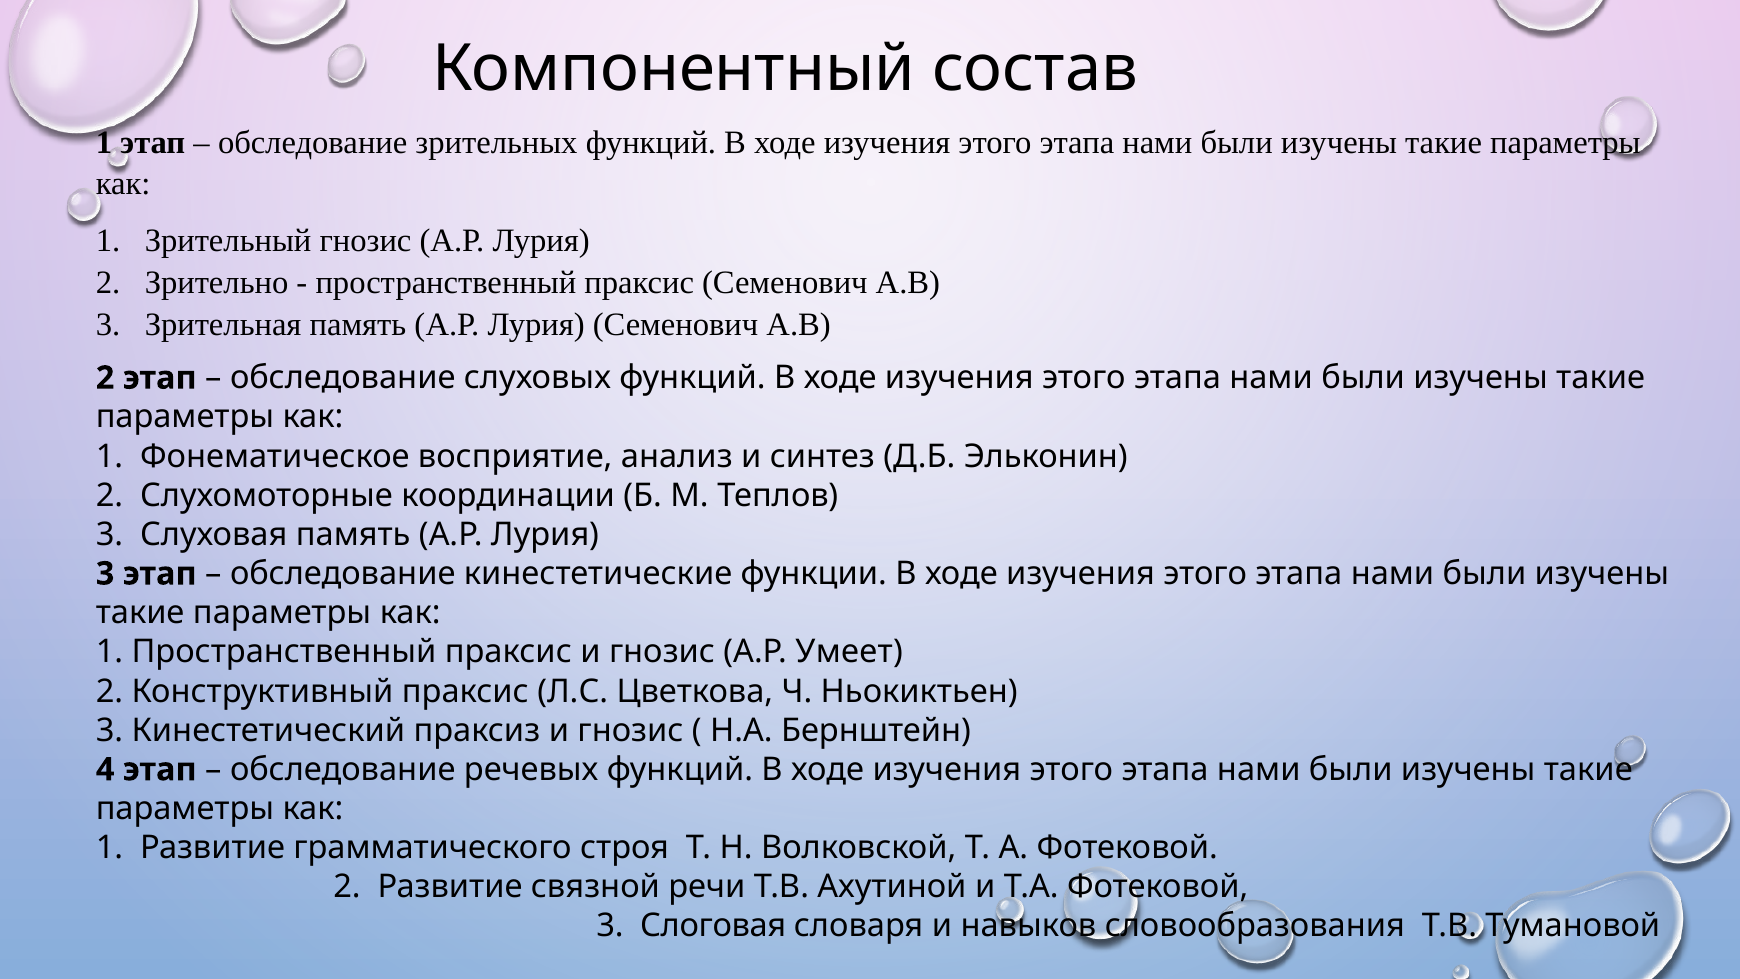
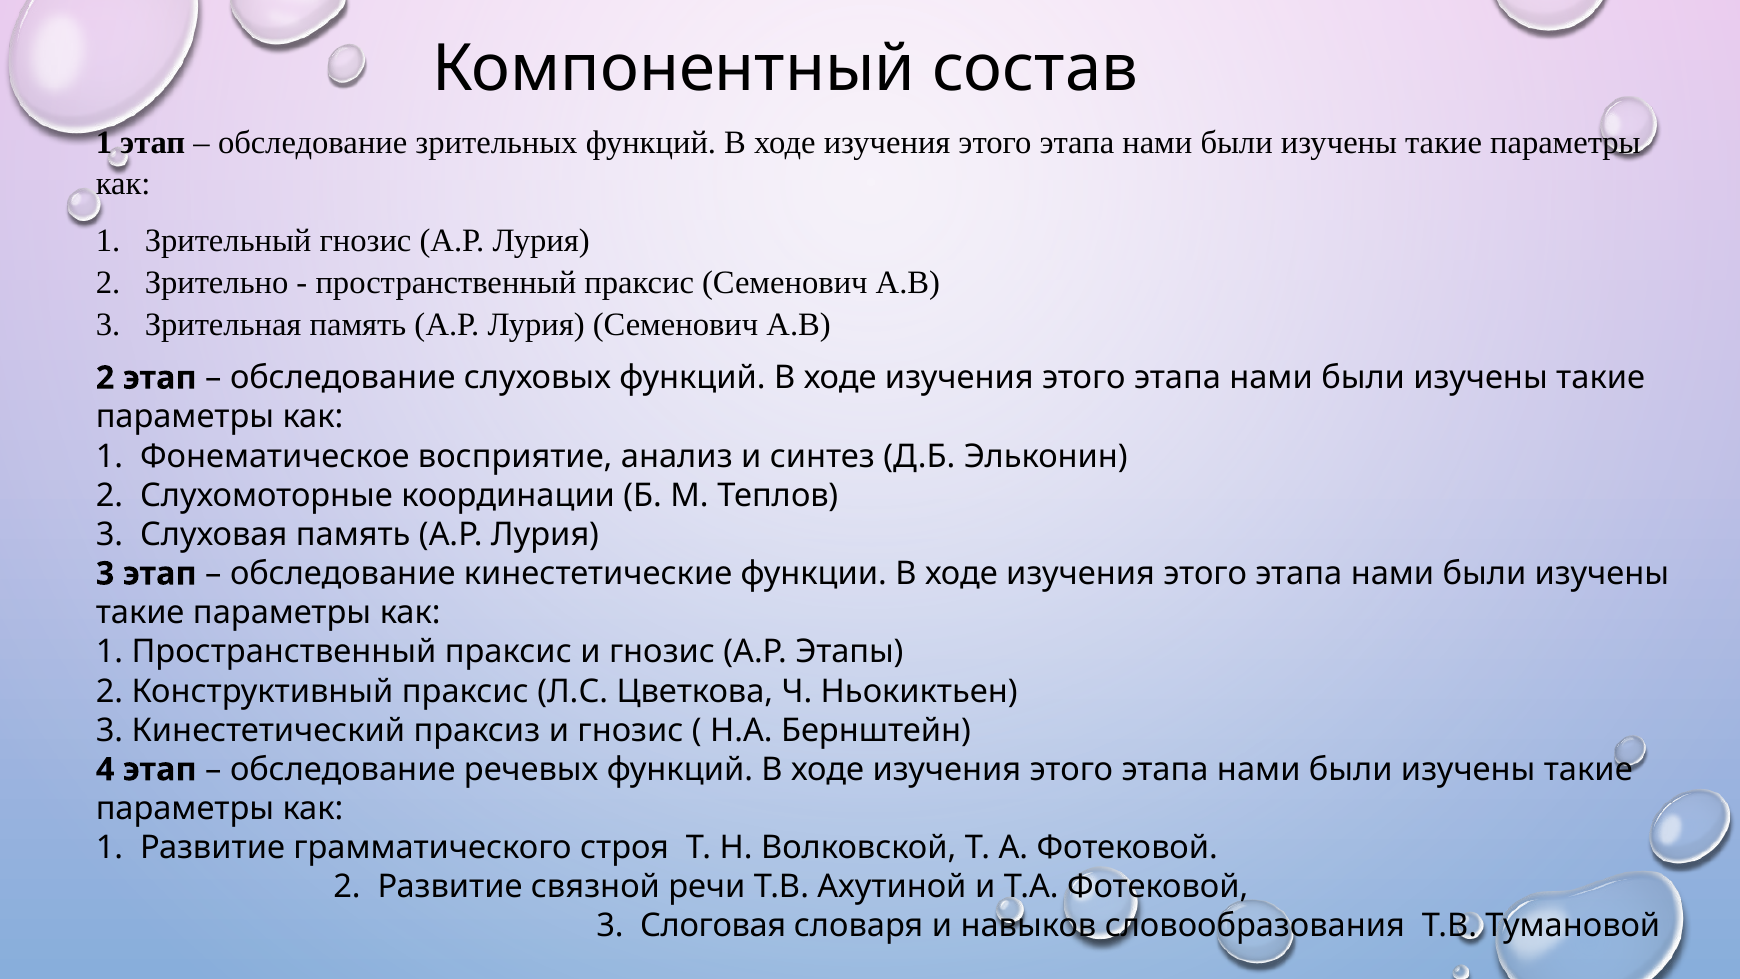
Умеет: Умеет -> Этапы
